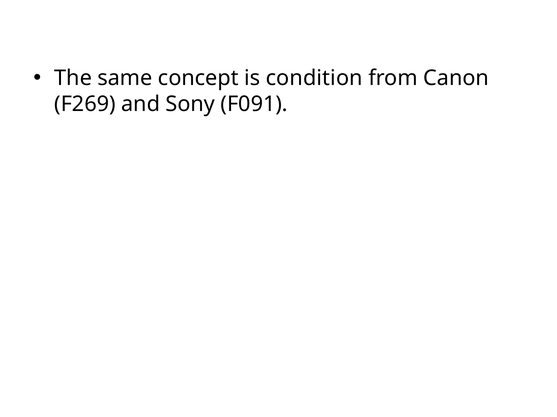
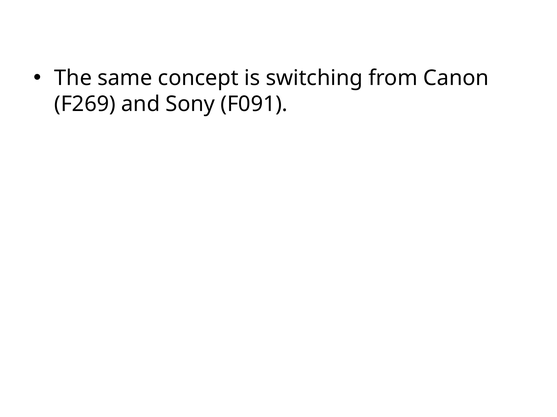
condition: condition -> switching
